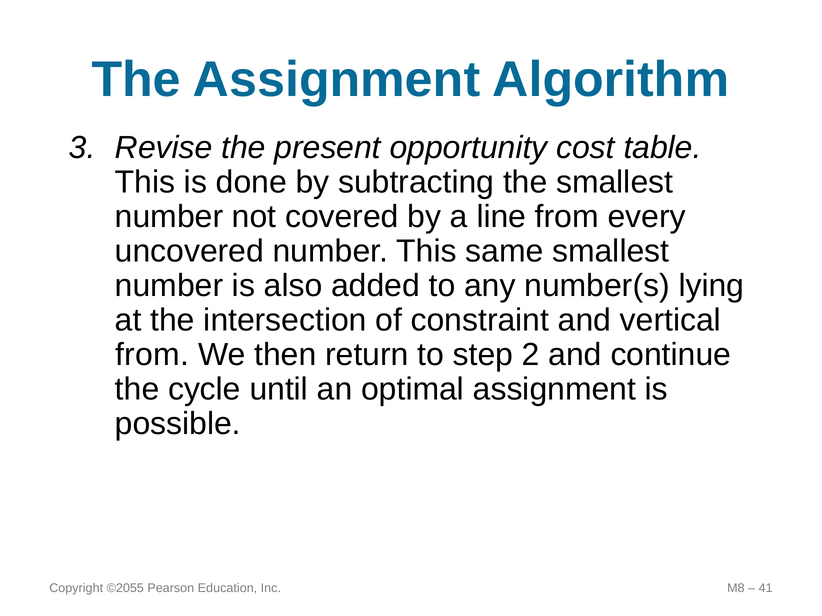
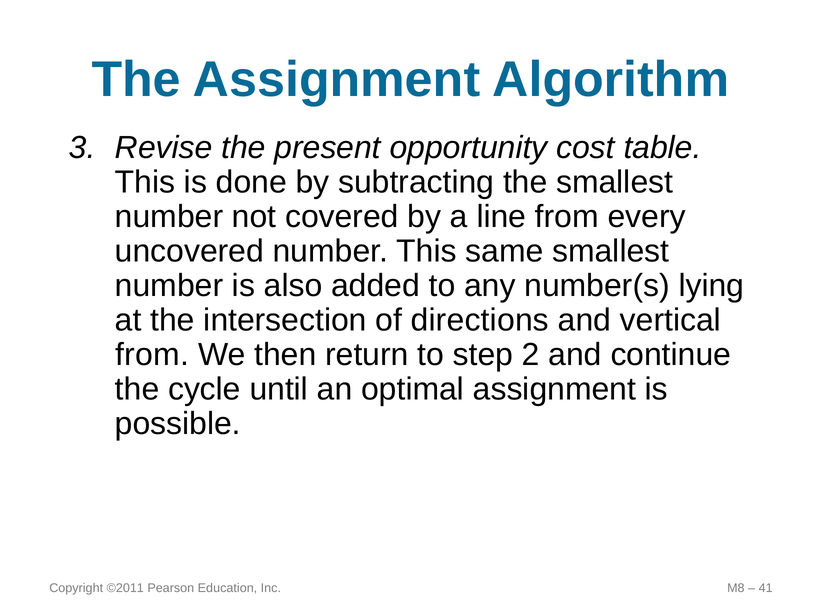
constraint: constraint -> directions
©2055: ©2055 -> ©2011
